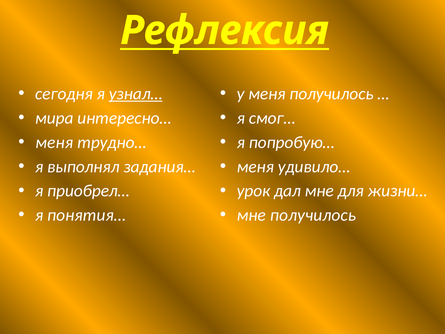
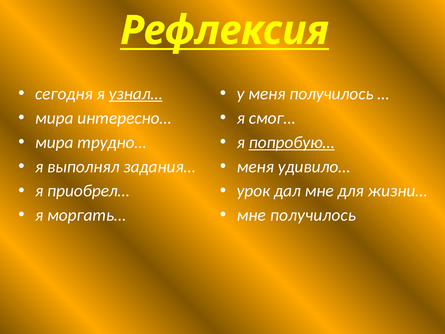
меня at (54, 142): меня -> мира
попробую… underline: none -> present
понятия…: понятия… -> моргать…
